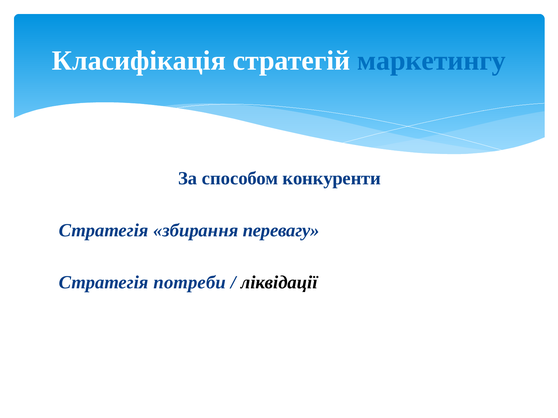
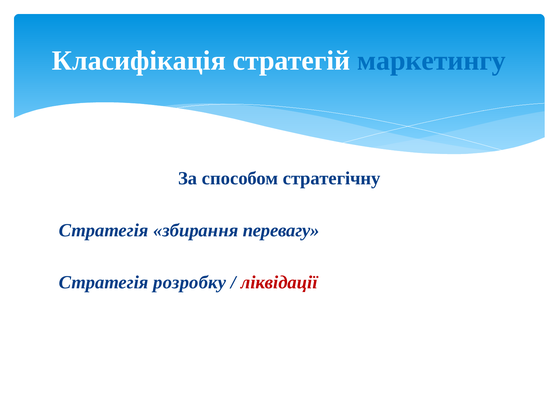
конкуренти: конкуренти -> стратегічну
потреби: потреби -> розробку
ліквідації colour: black -> red
